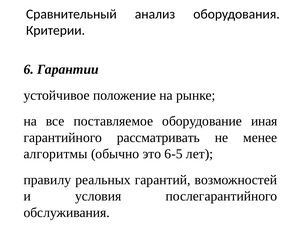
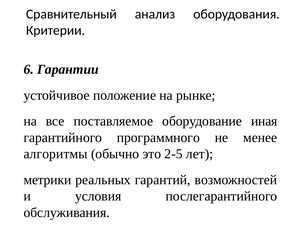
рассматривать: рассматривать -> программного
6-5: 6-5 -> 2-5
правилу: правилу -> метрики
